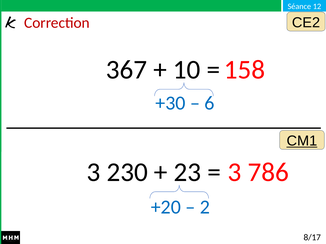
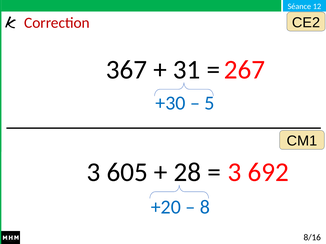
10: 10 -> 31
158: 158 -> 267
6: 6 -> 5
CM1 underline: present -> none
230: 230 -> 605
23: 23 -> 28
786: 786 -> 692
2: 2 -> 8
8/17: 8/17 -> 8/16
